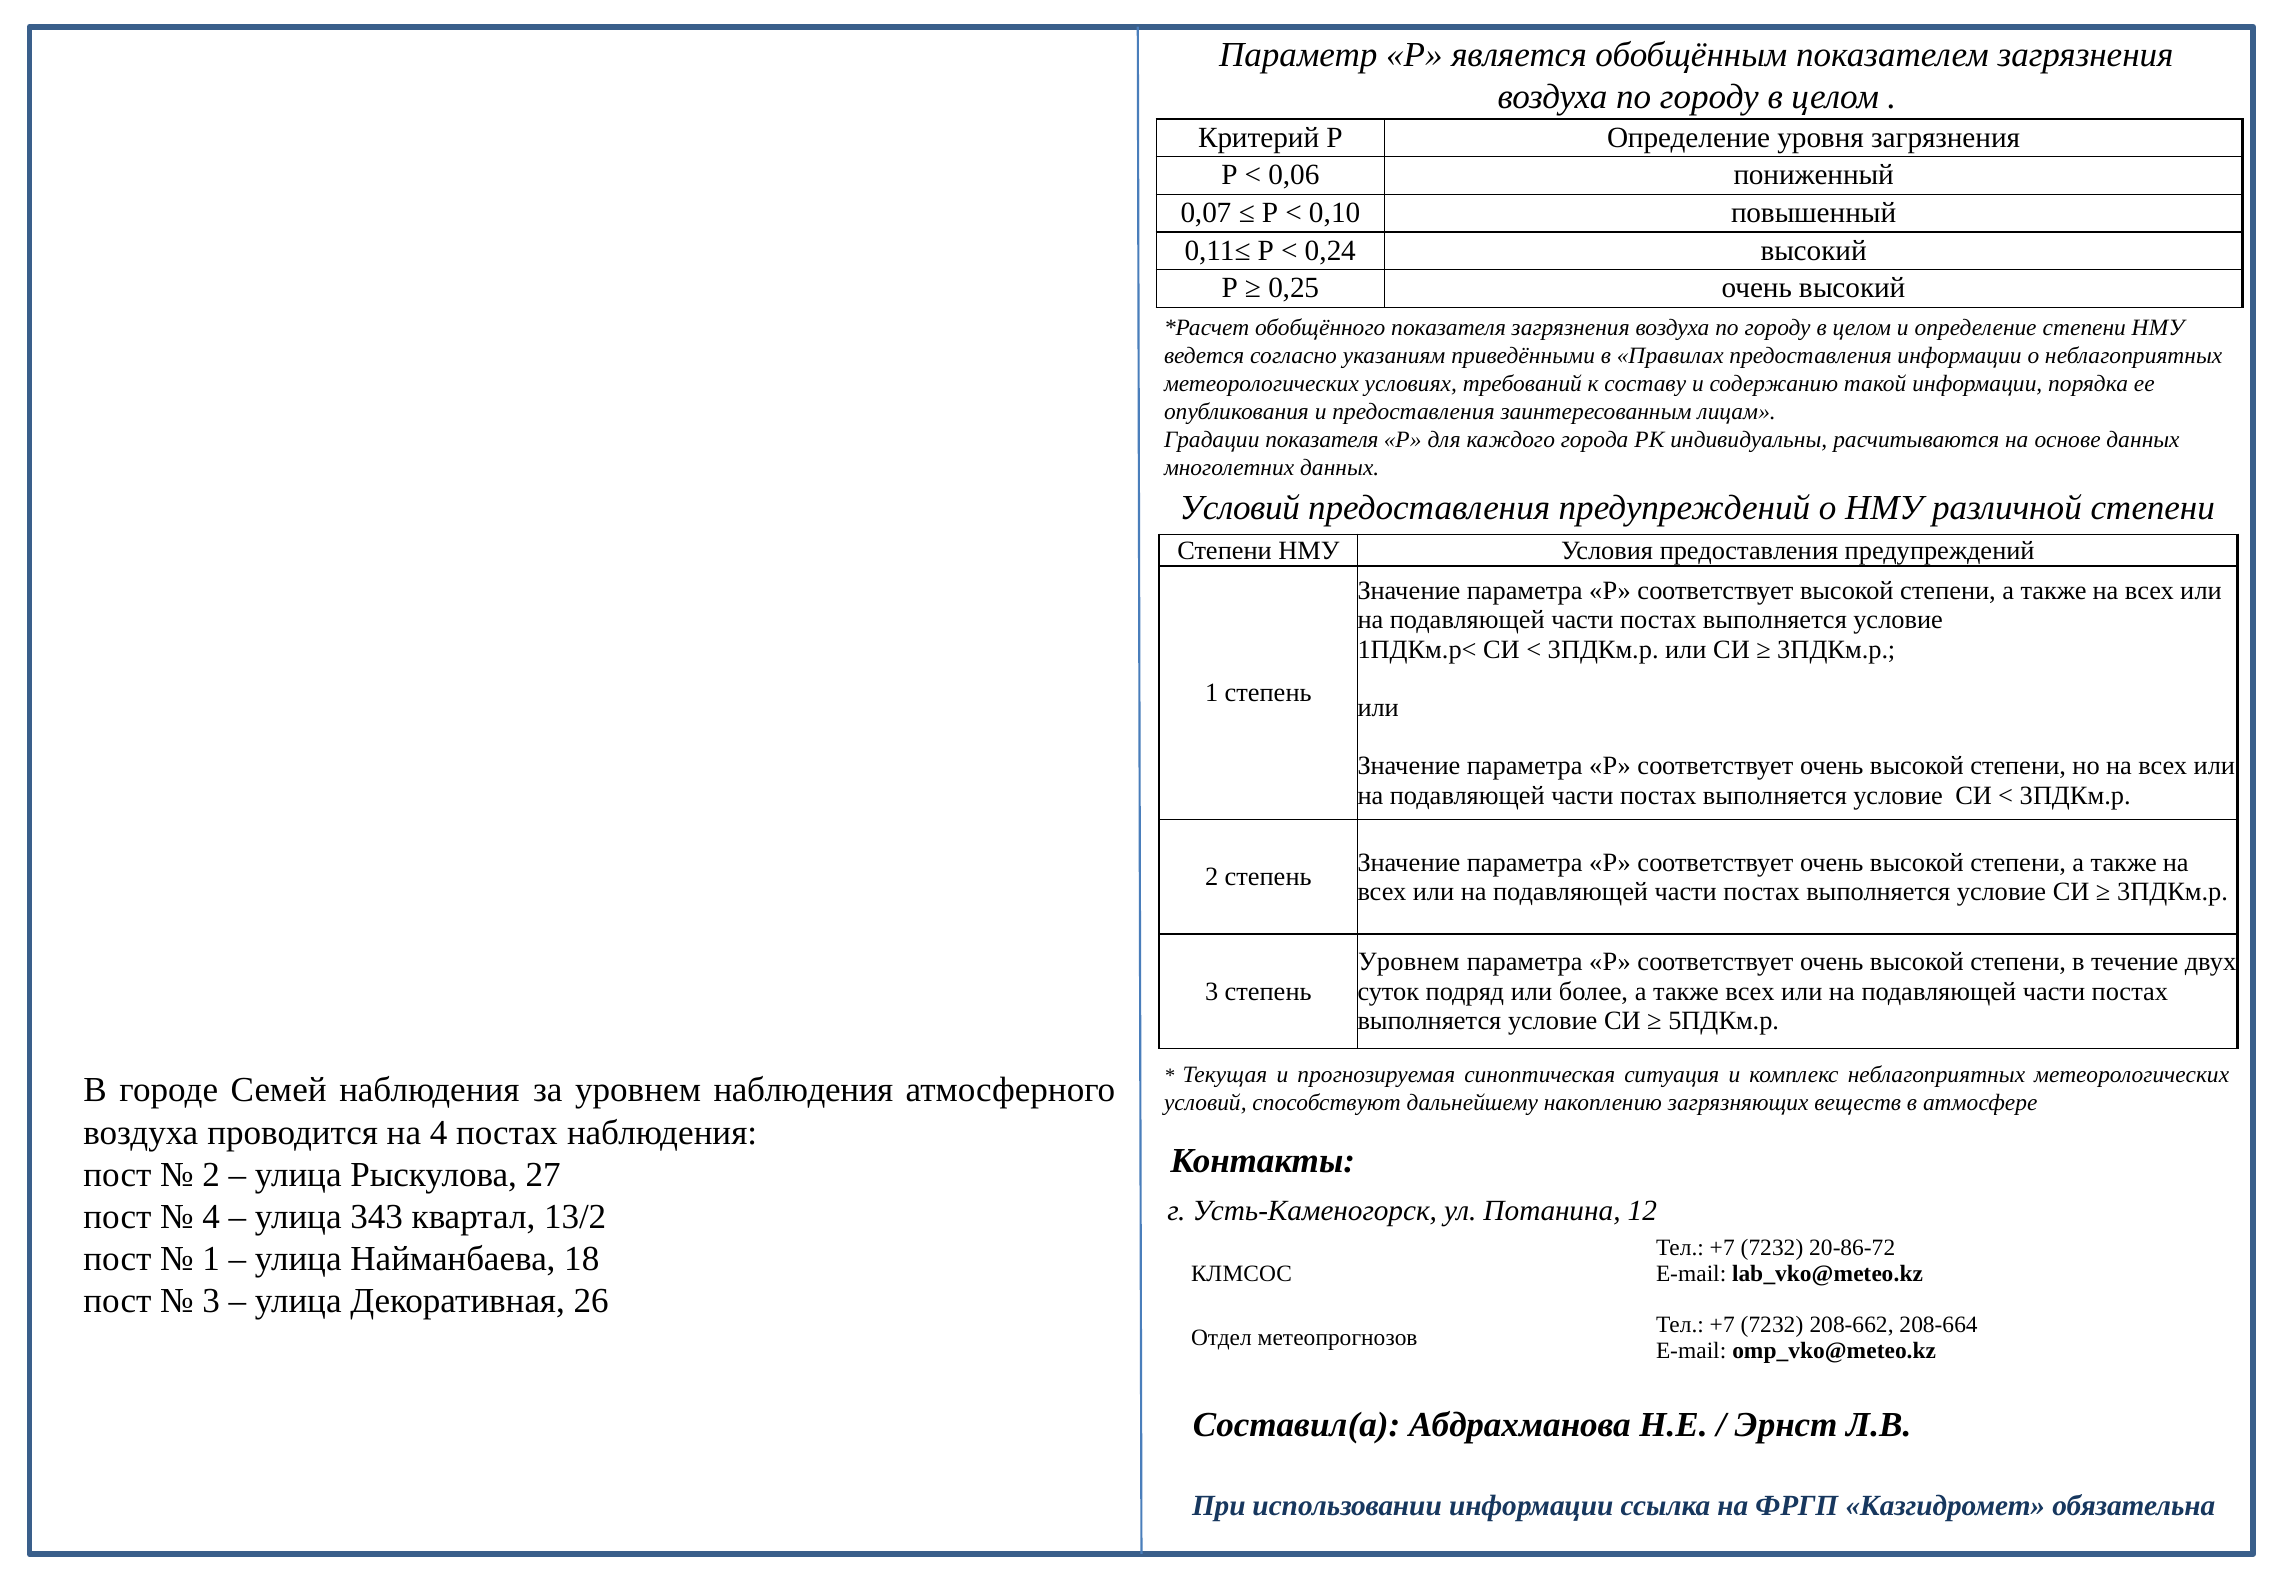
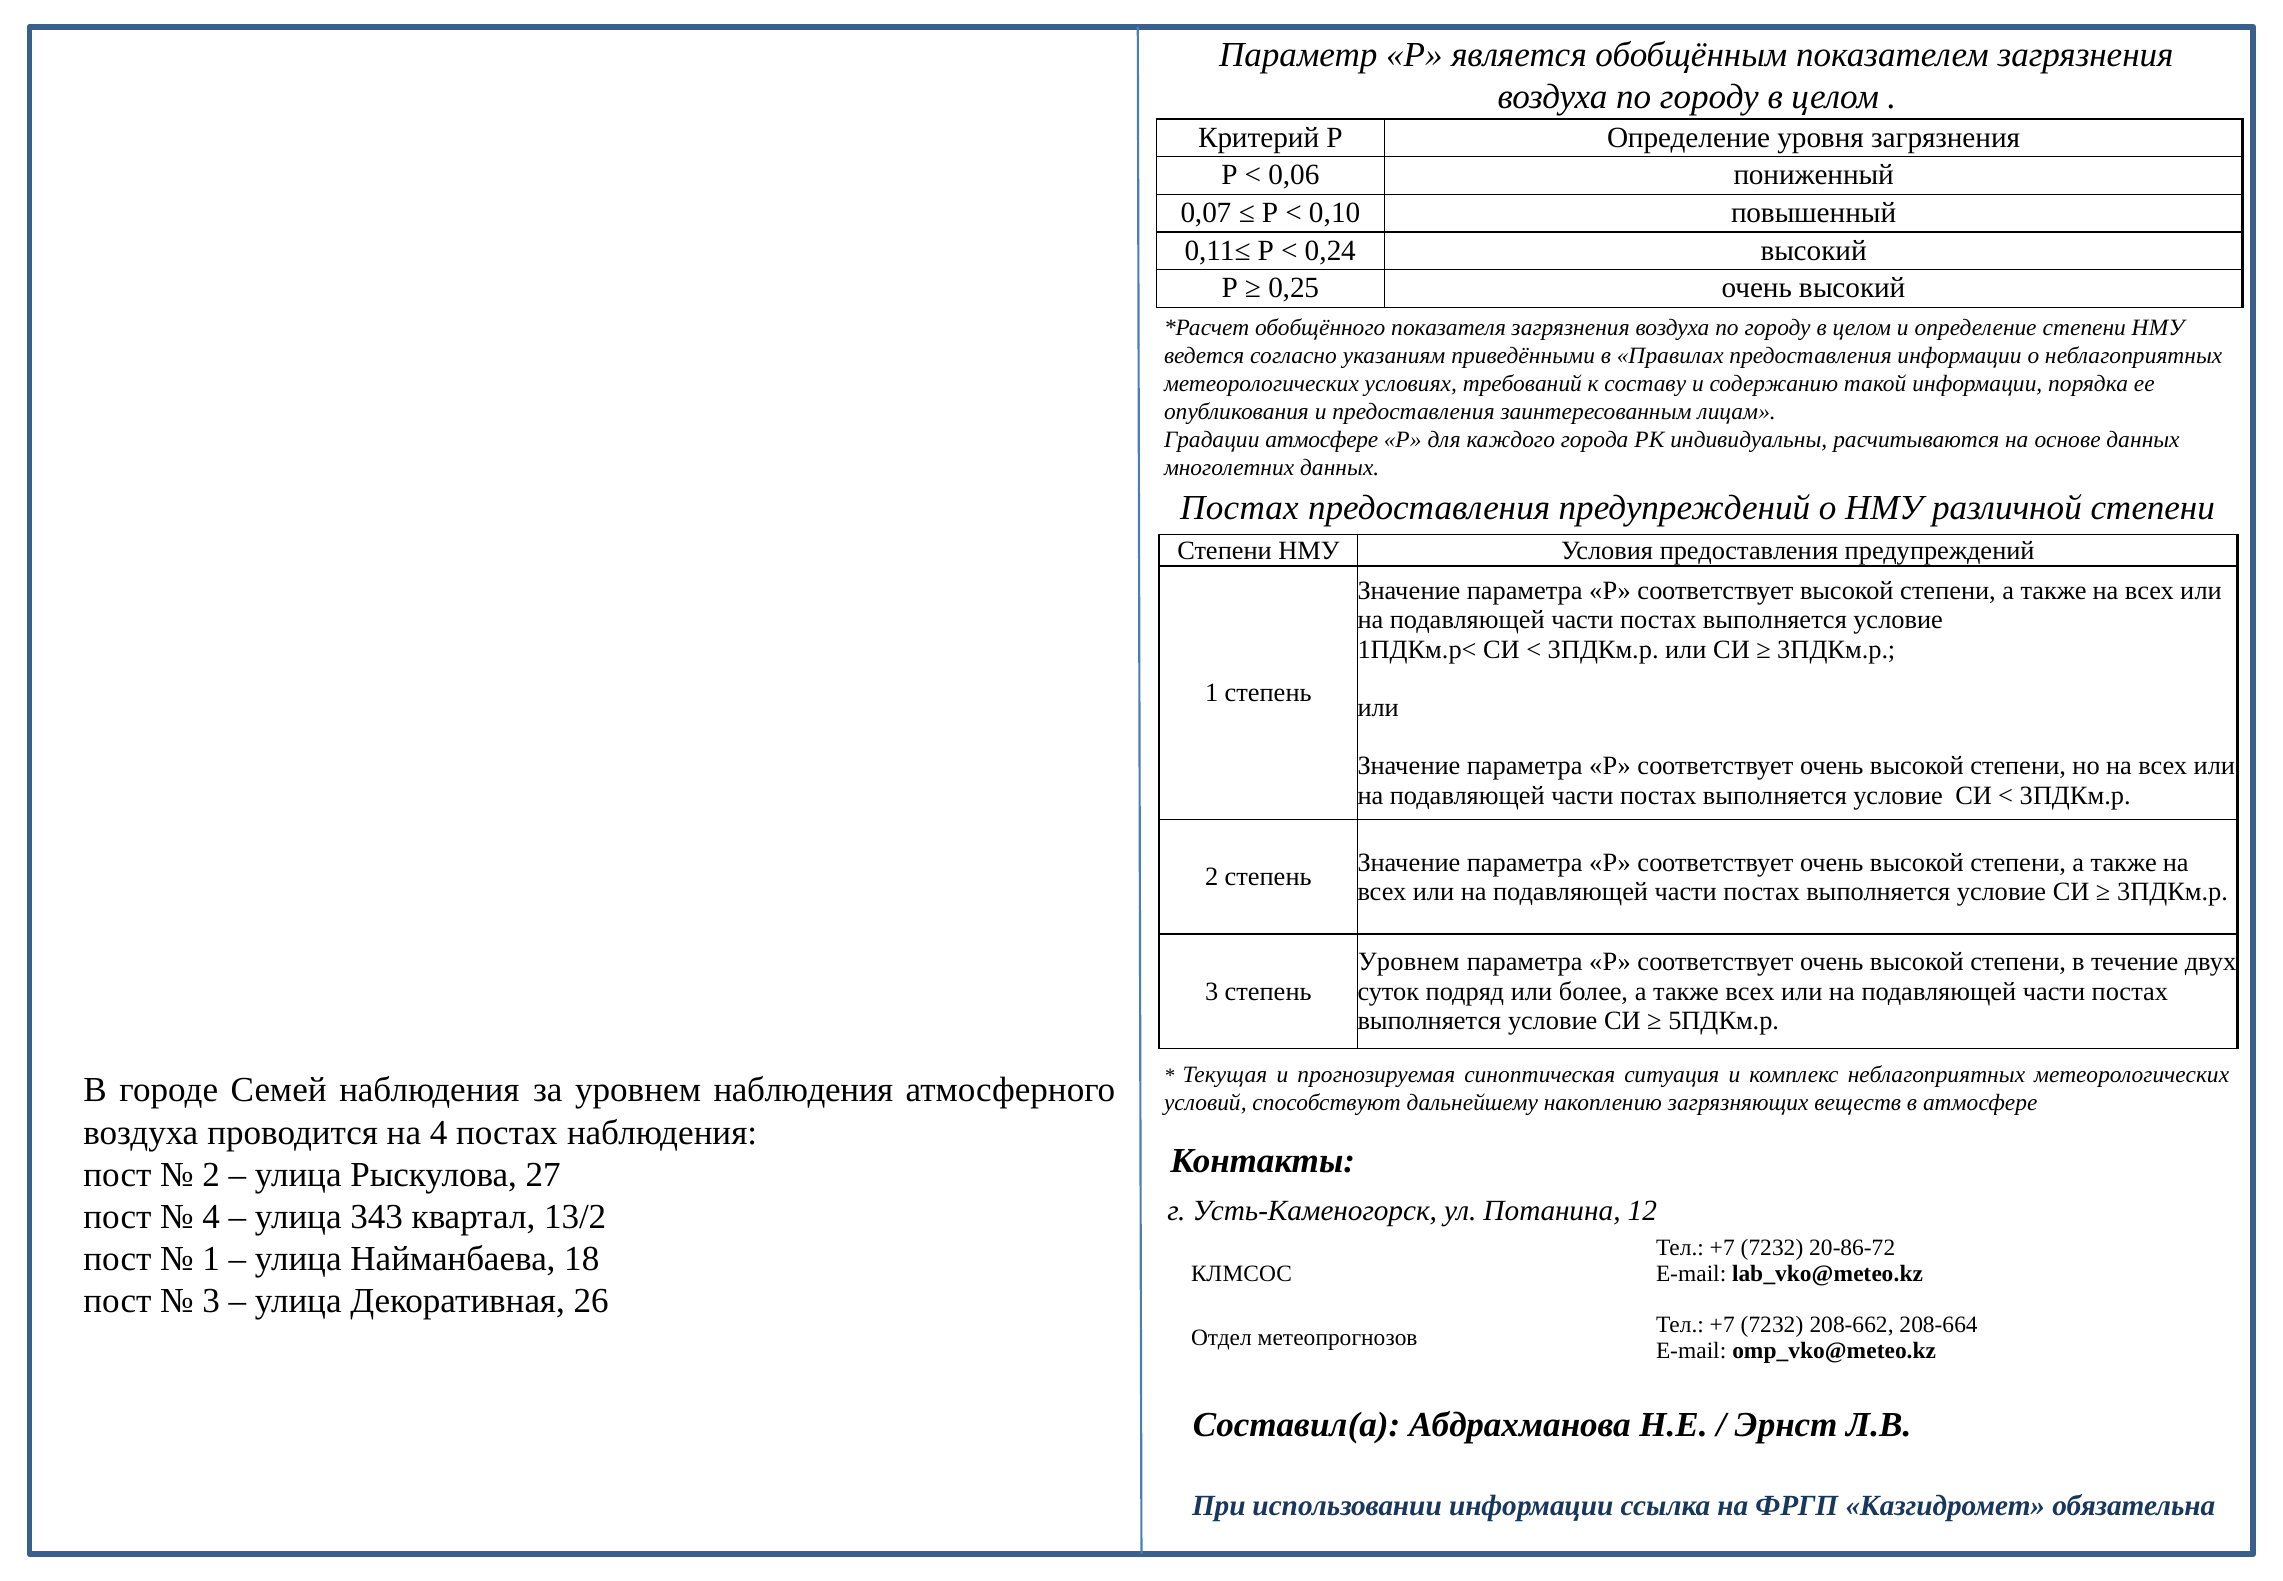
Градации показателя: показателя -> атмосфере
Условий at (1240, 508): Условий -> Постах
